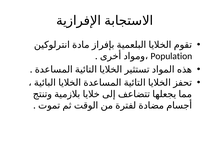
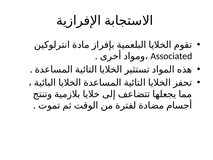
Population: Population -> Associated
